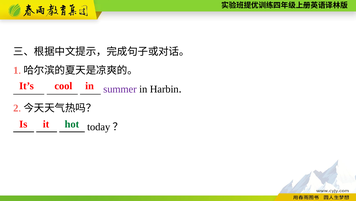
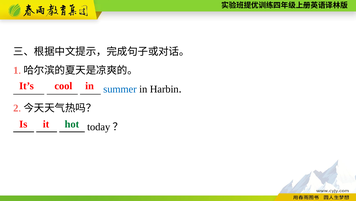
summer colour: purple -> blue
